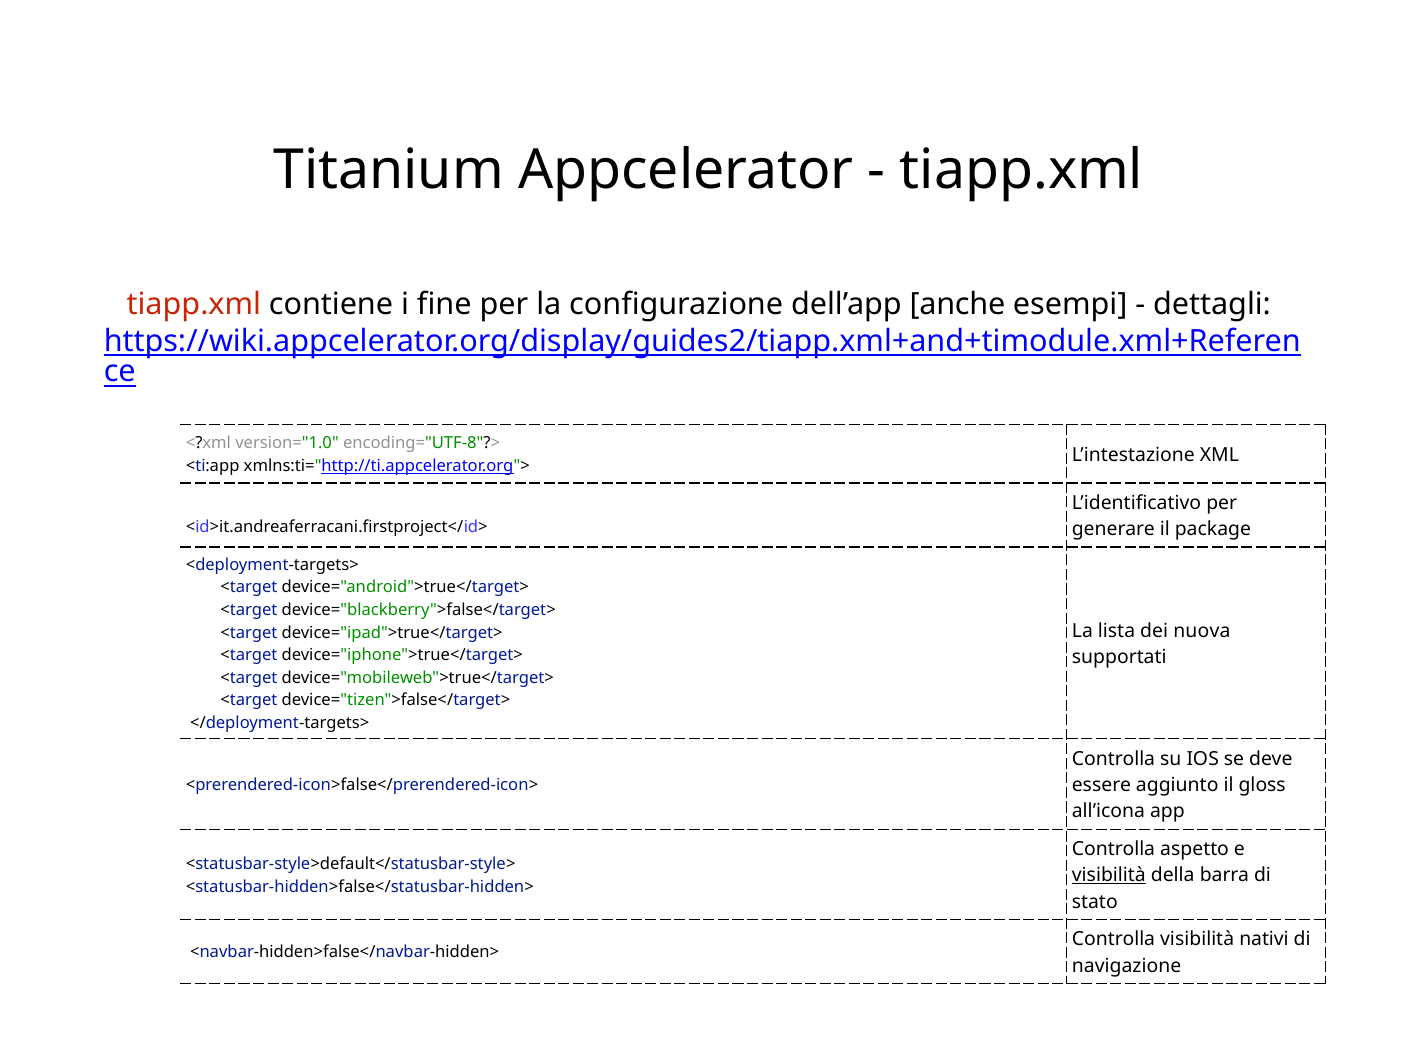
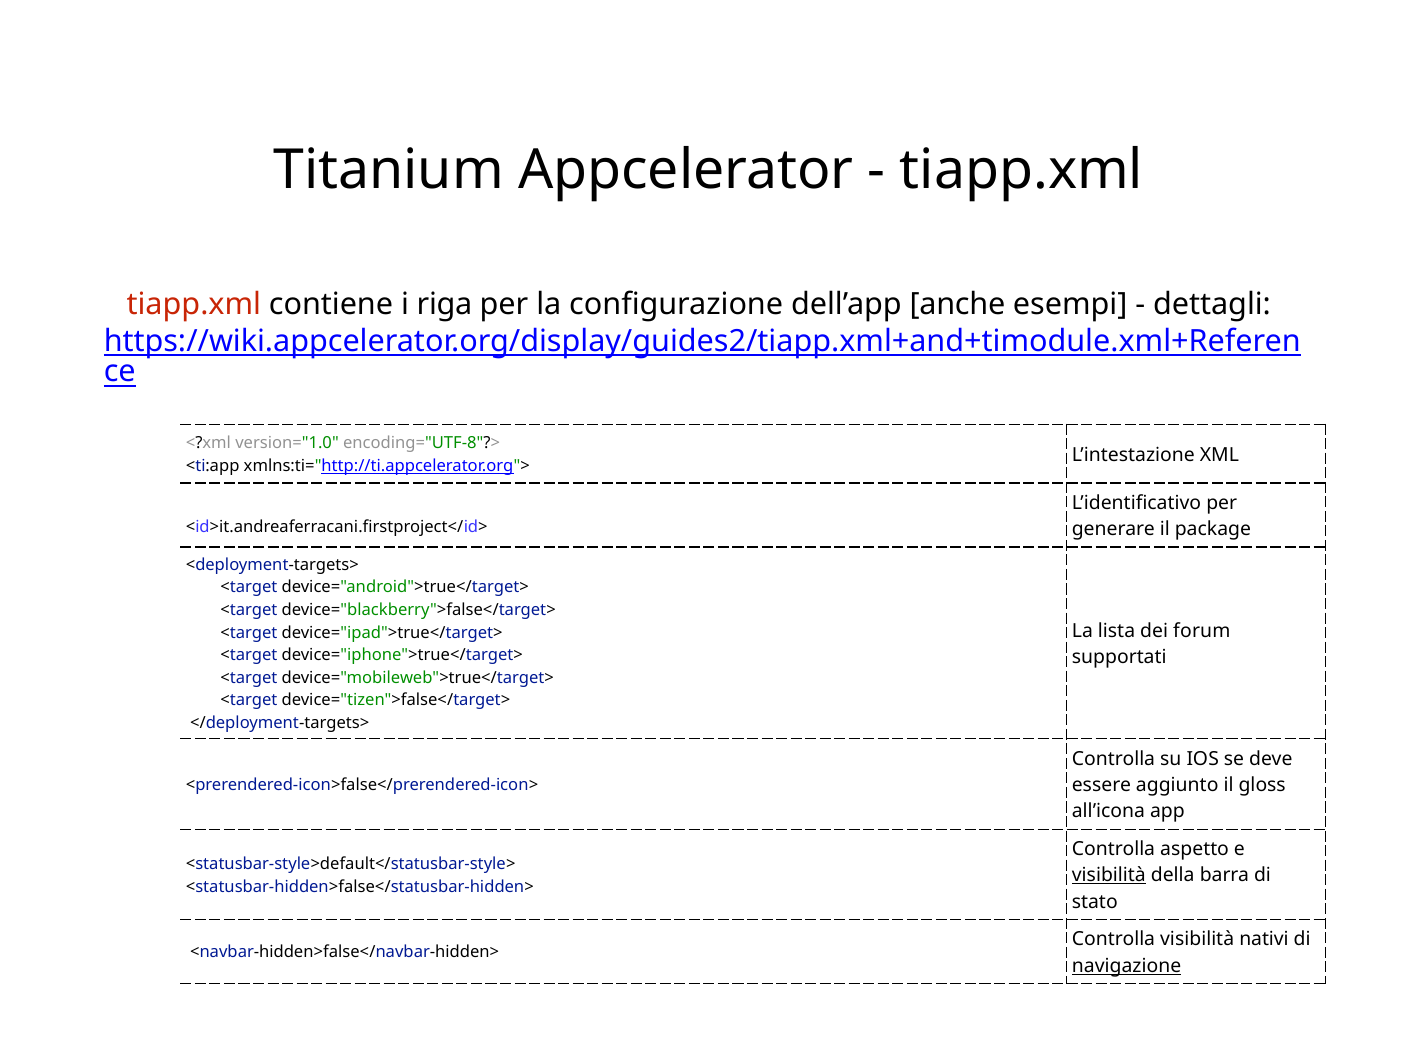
fine: fine -> riga
nuova: nuova -> forum
navigazione underline: none -> present
